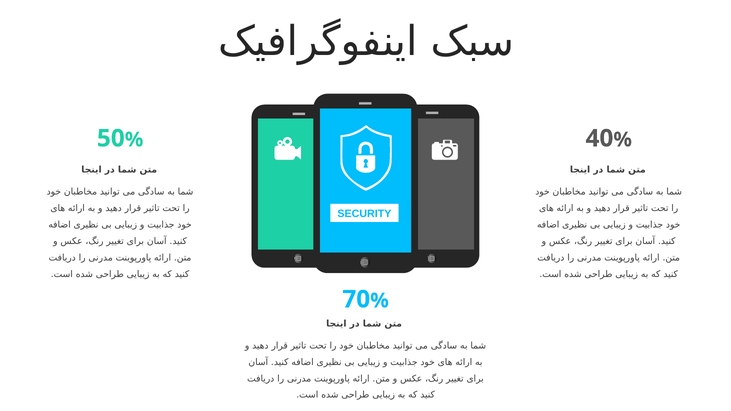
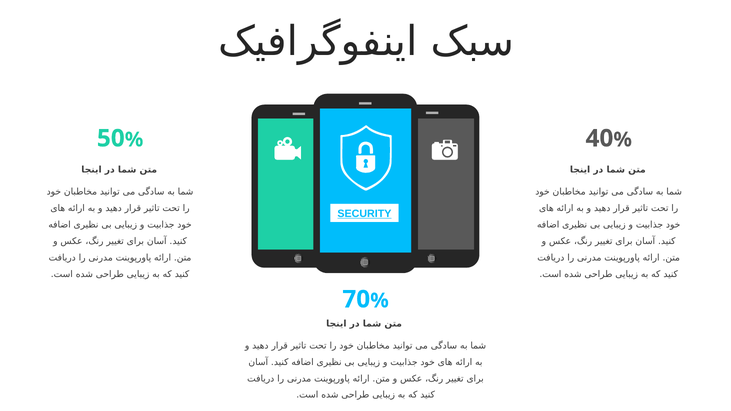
SECURITY underline: none -> present
